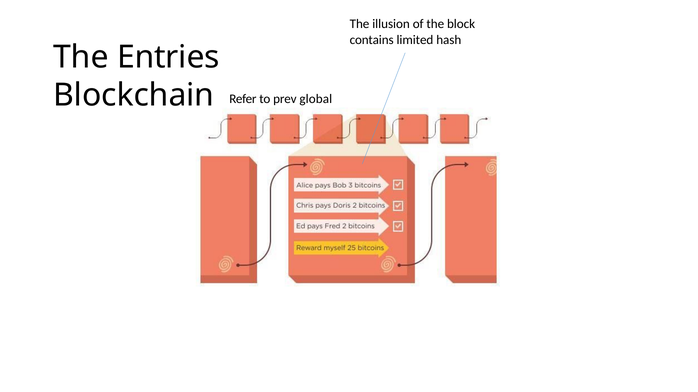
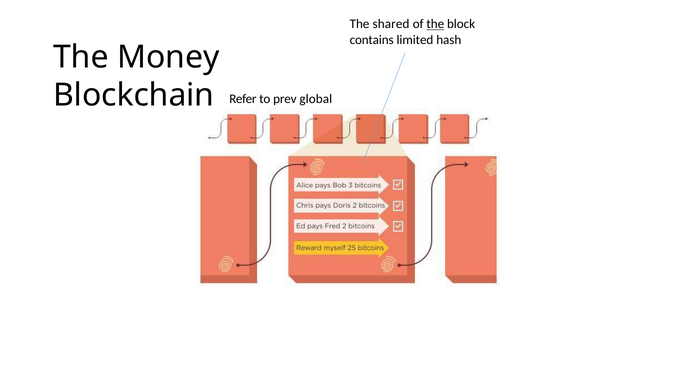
illusion: illusion -> shared
the at (435, 24) underline: none -> present
Entries: Entries -> Money
